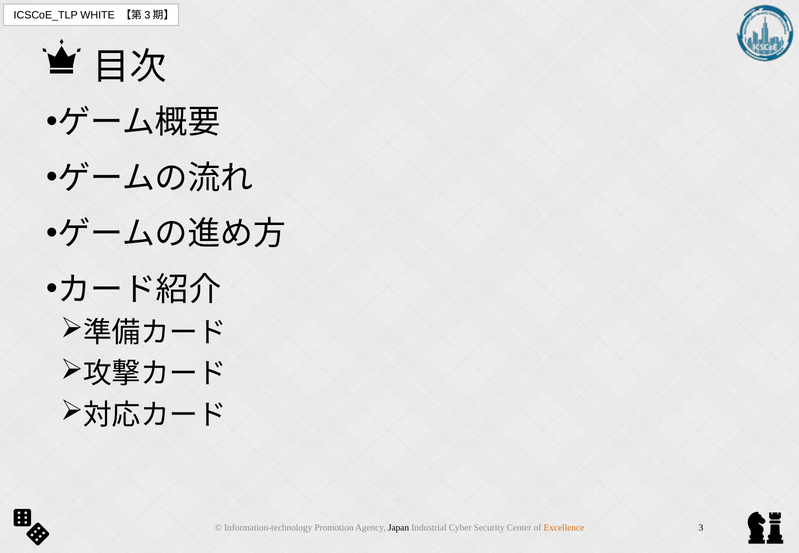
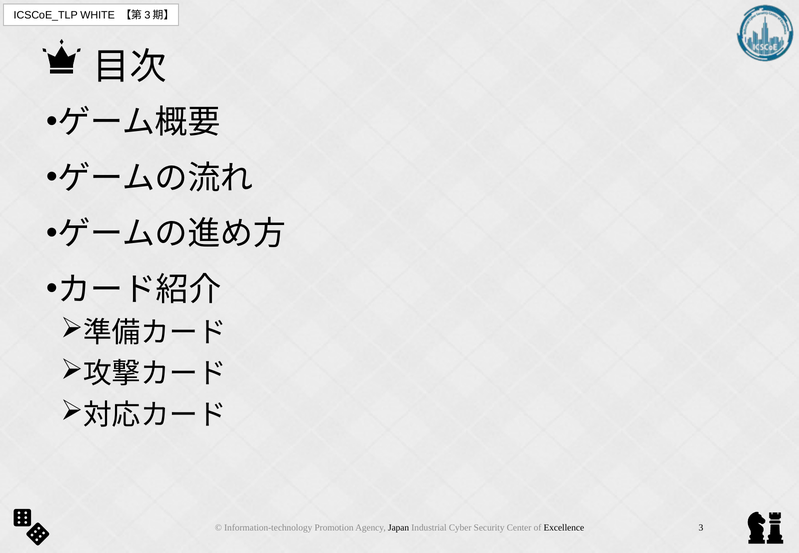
Excellence colour: orange -> black
